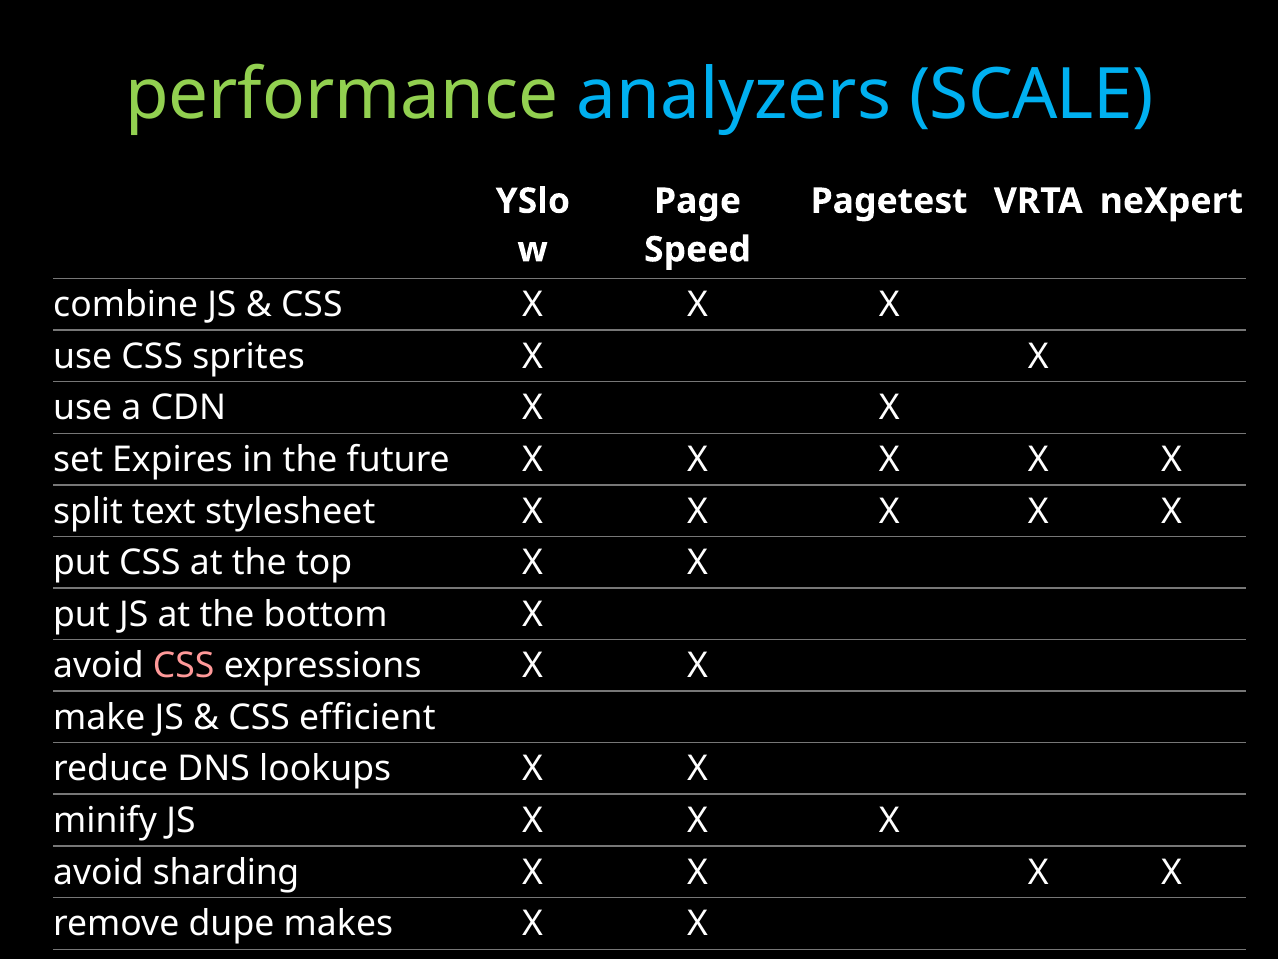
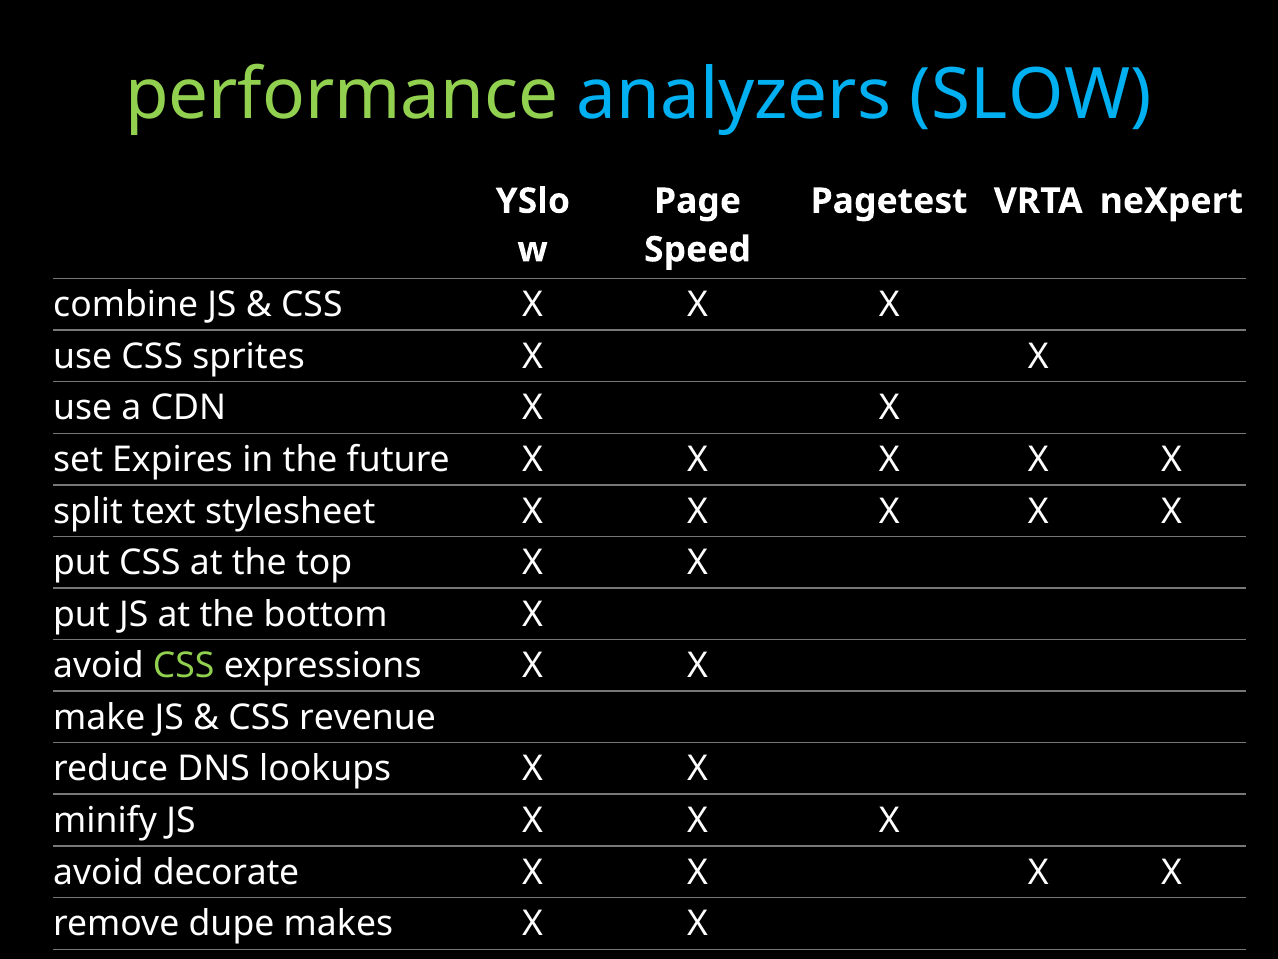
SCALE: SCALE -> SLOW
CSS at (184, 665) colour: pink -> light green
efficient: efficient -> revenue
sharding: sharding -> decorate
